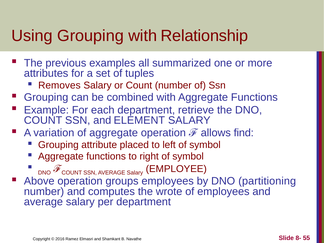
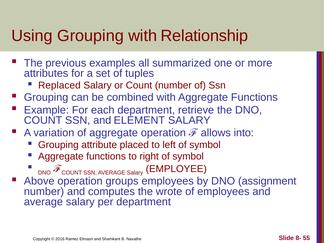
Removes: Removes -> Replaced
find: find -> into
partitioning: partitioning -> assignment
